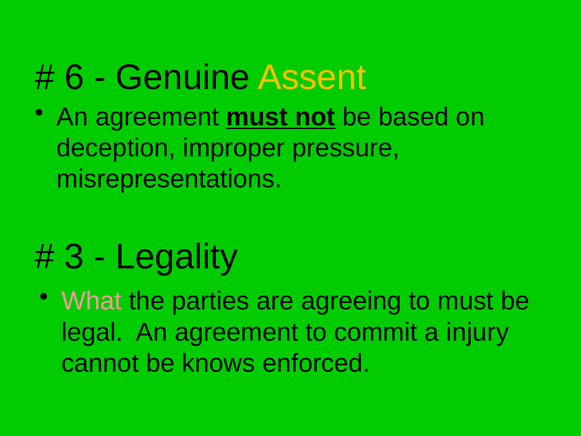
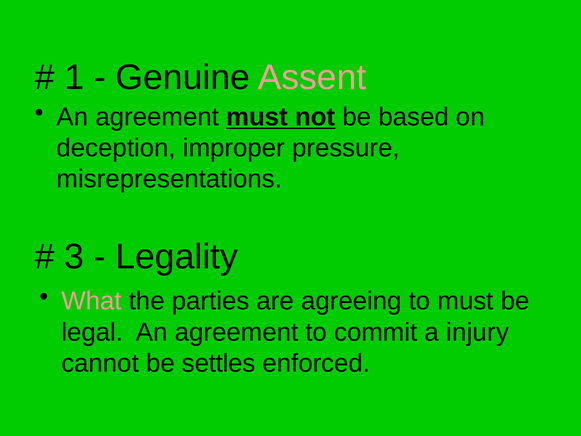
6: 6 -> 1
Assent colour: yellow -> pink
knows: knows -> settles
